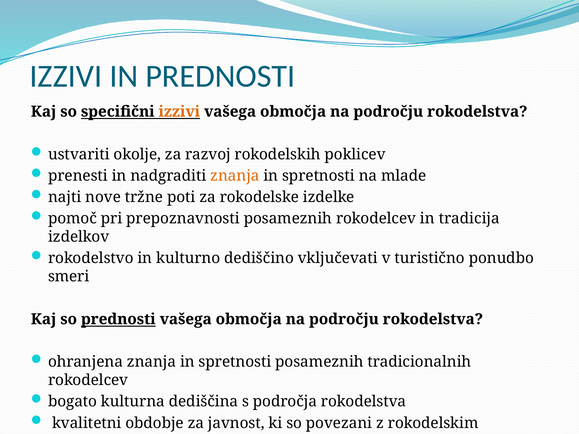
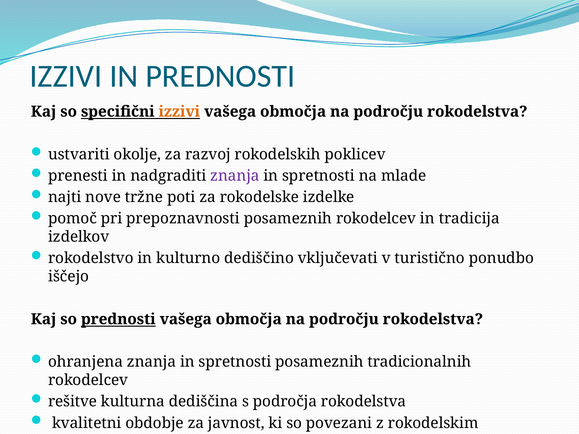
znanja at (235, 176) colour: orange -> purple
smeri: smeri -> iščejo
bogato: bogato -> rešitve
